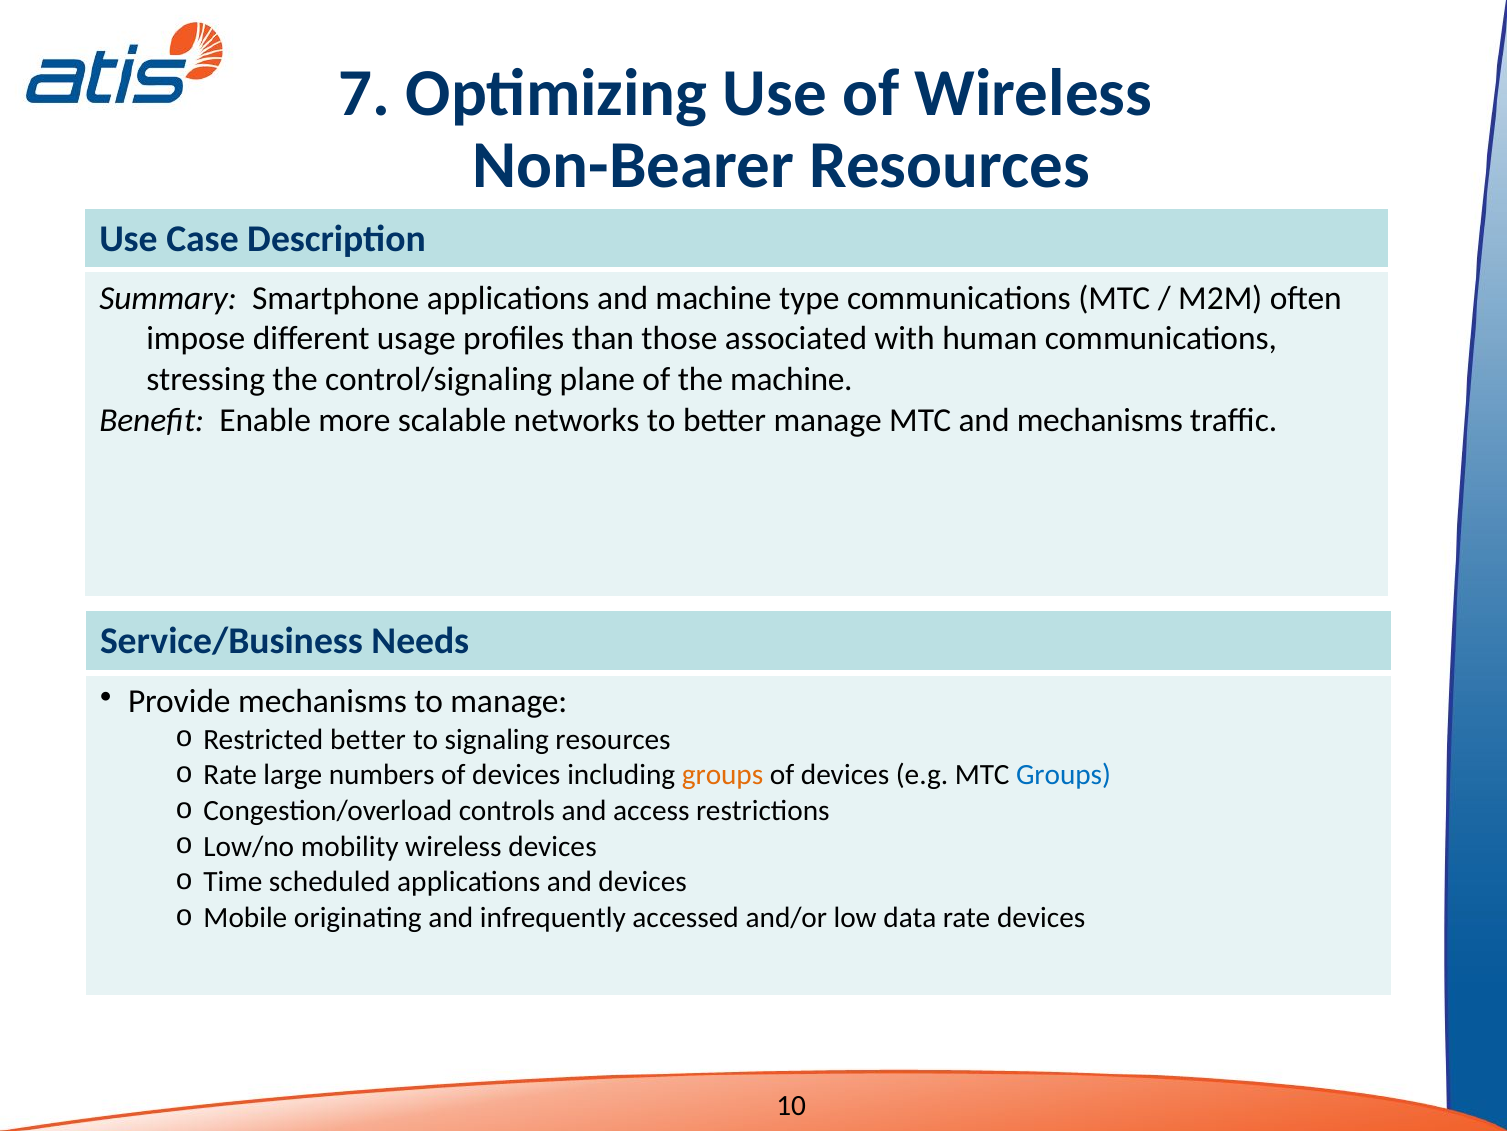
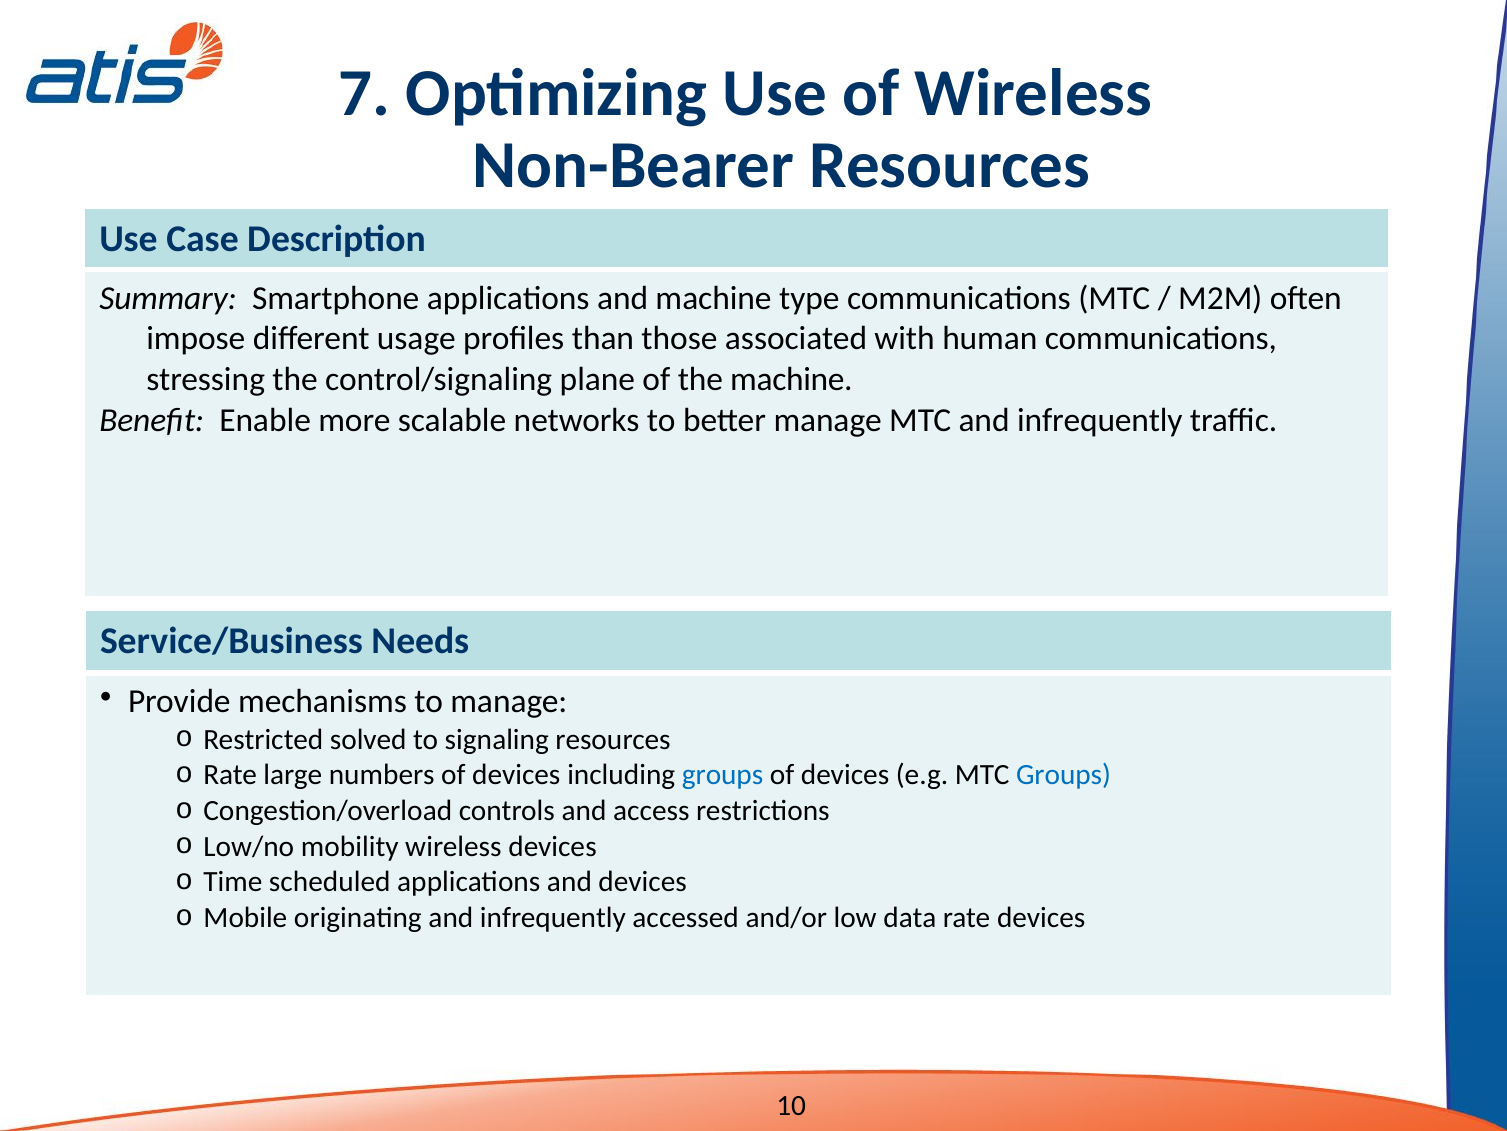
MTC and mechanisms: mechanisms -> infrequently
Restricted better: better -> solved
groups at (723, 775) colour: orange -> blue
